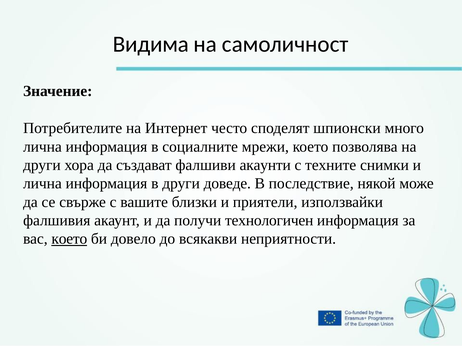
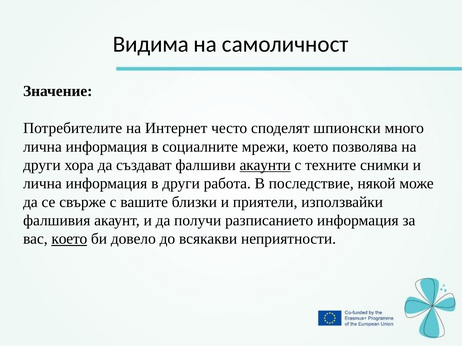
акаунти underline: none -> present
доведе: доведе -> работа
технологичен: технологичен -> разписанието
